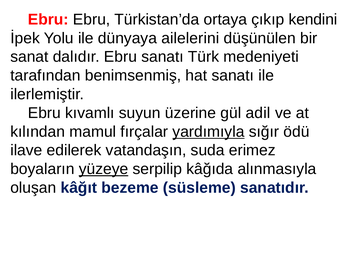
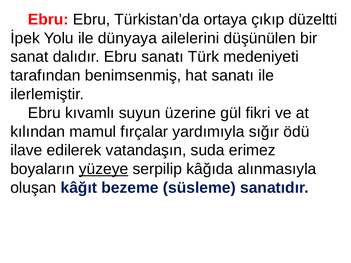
kendini: kendini -> düzeltti
adil: adil -> fikri
yardımıyla underline: present -> none
